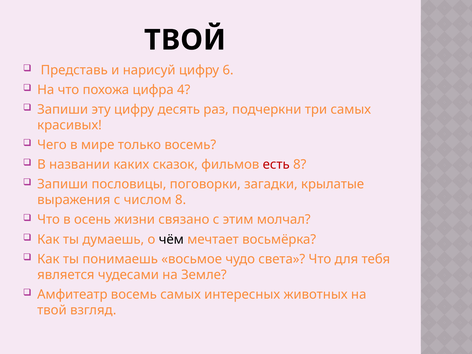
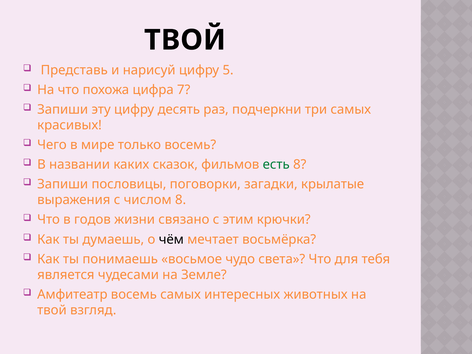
6: 6 -> 5
4: 4 -> 7
есть colour: red -> green
осень: осень -> годов
молчал: молчал -> крючки
